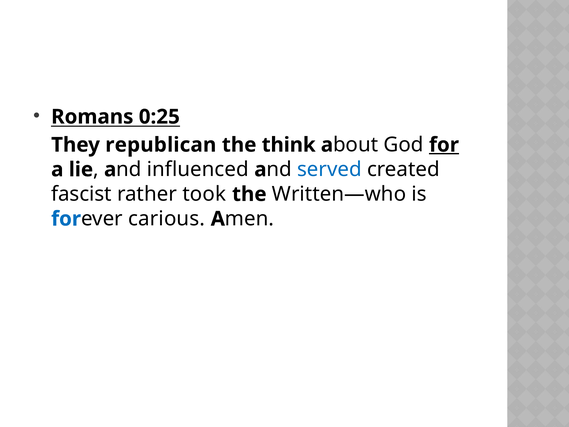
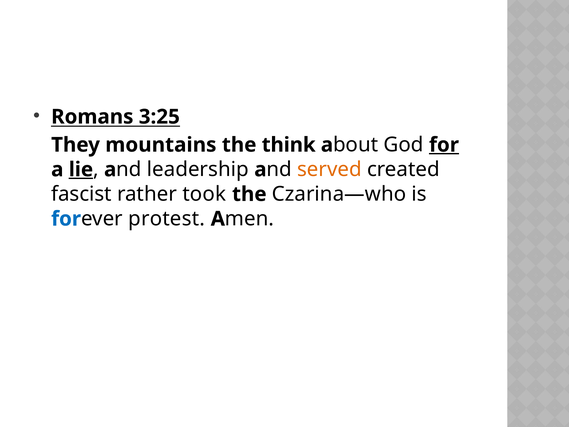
0:25: 0:25 -> 3:25
republican: republican -> mountains
lie underline: none -> present
influenced: influenced -> leadership
served colour: blue -> orange
Written—who: Written—who -> Czarina—who
carious: carious -> protest
